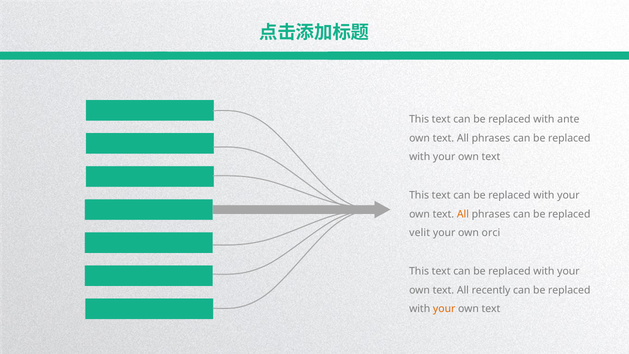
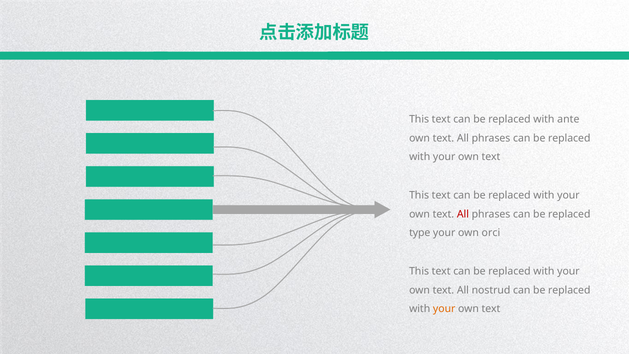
All at (463, 214) colour: orange -> red
velit: velit -> type
recently: recently -> nostrud
